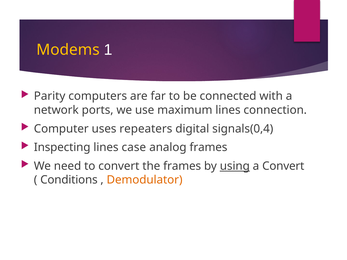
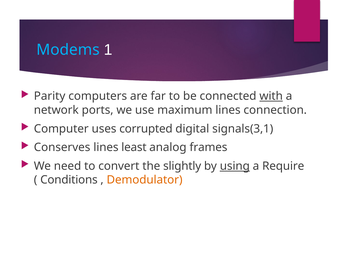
Modems colour: yellow -> light blue
with underline: none -> present
repeaters: repeaters -> corrupted
signals(0,4: signals(0,4 -> signals(3,1
Inspecting: Inspecting -> Conserves
case: case -> least
the frames: frames -> slightly
a Convert: Convert -> Require
